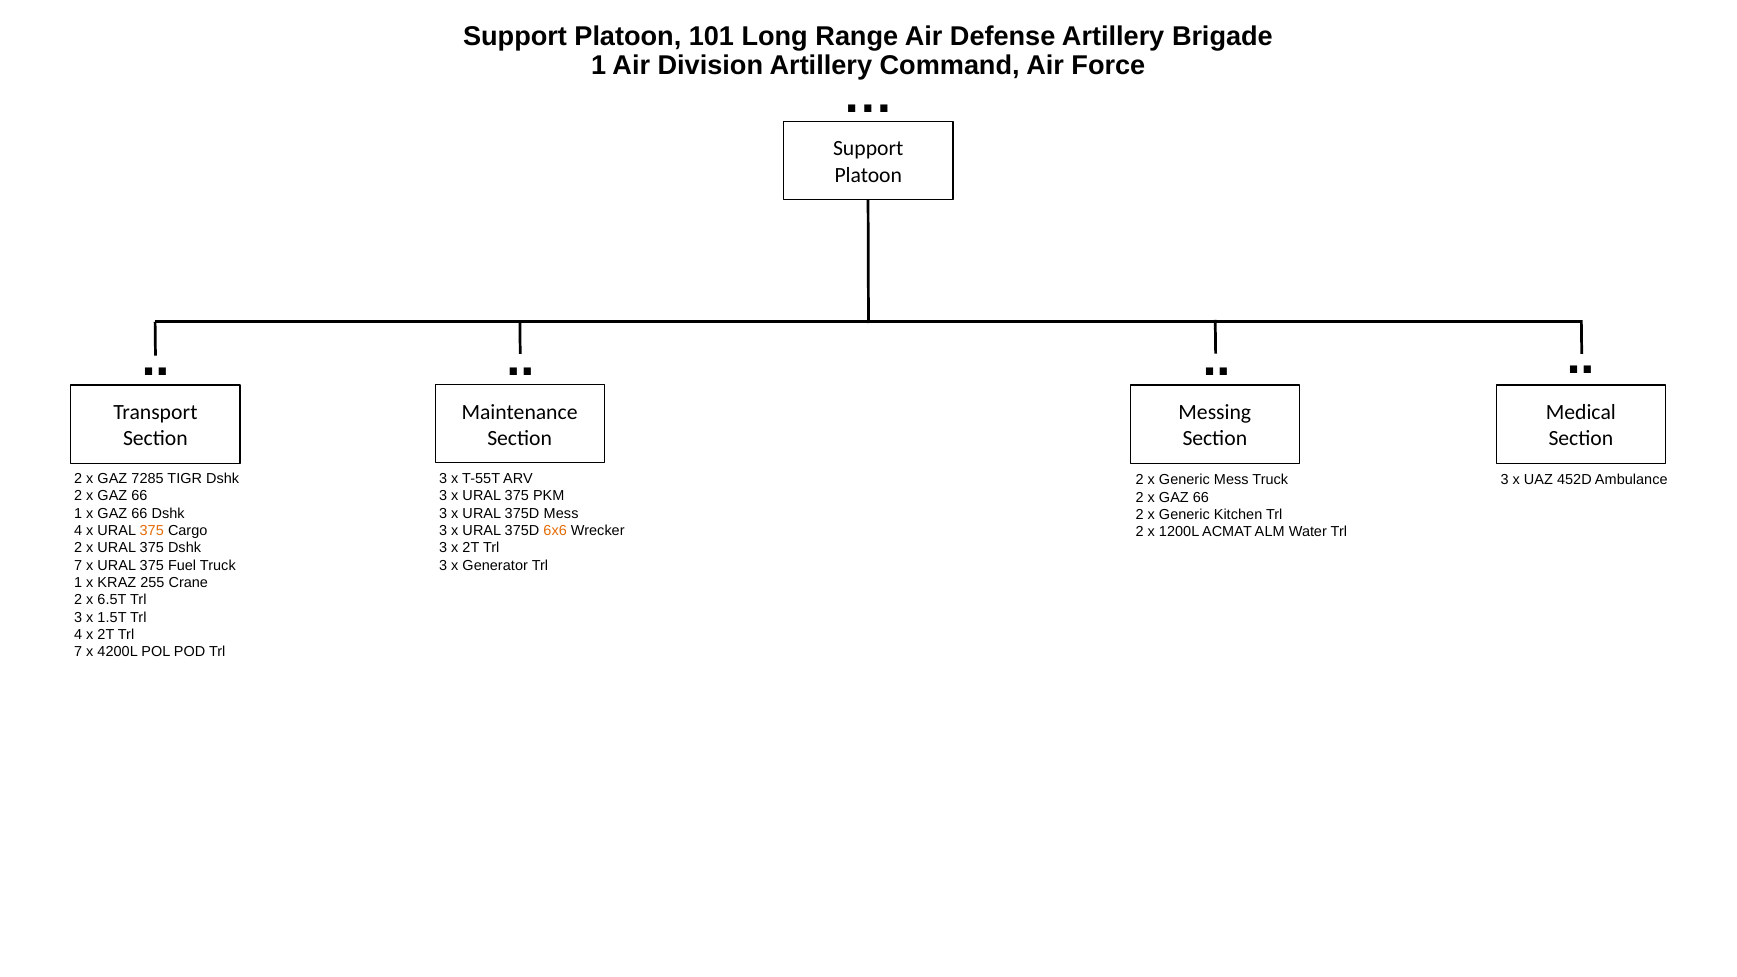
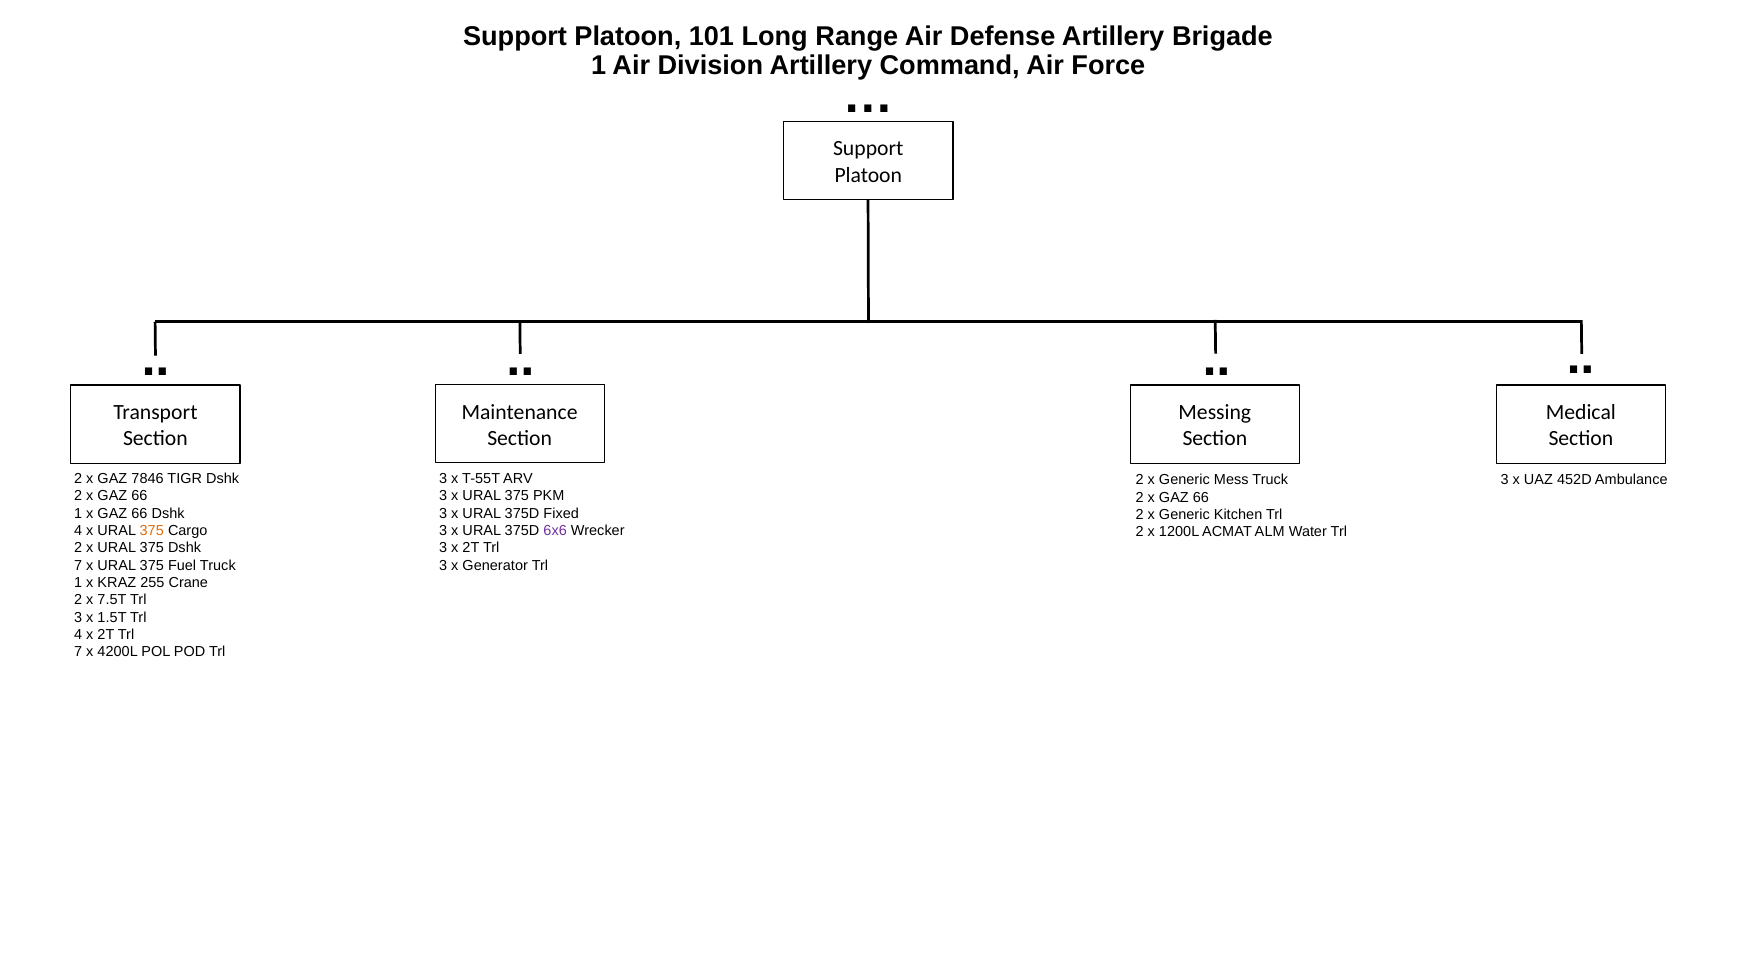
7285: 7285 -> 7846
375D Mess: Mess -> Fixed
6x6 colour: orange -> purple
6.5T: 6.5T -> 7.5T
